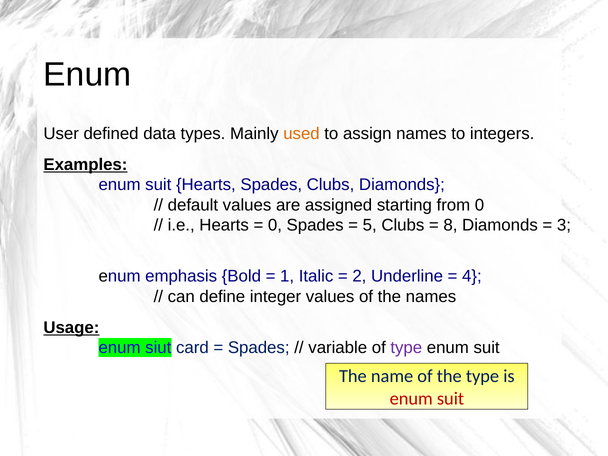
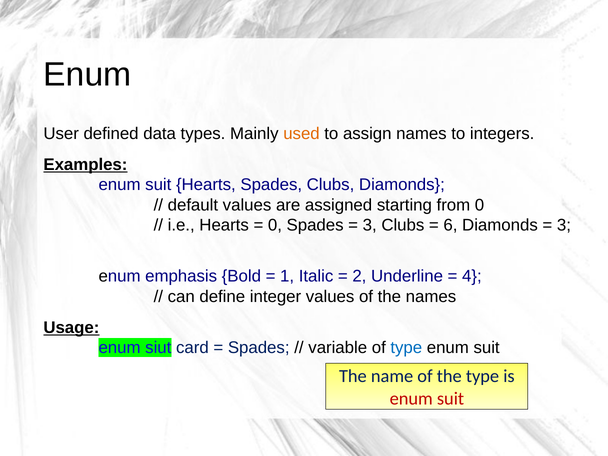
5 at (370, 225): 5 -> 3
8: 8 -> 6
type at (406, 348) colour: purple -> blue
